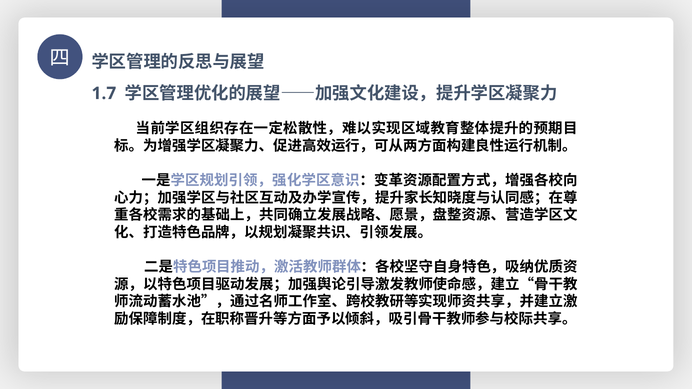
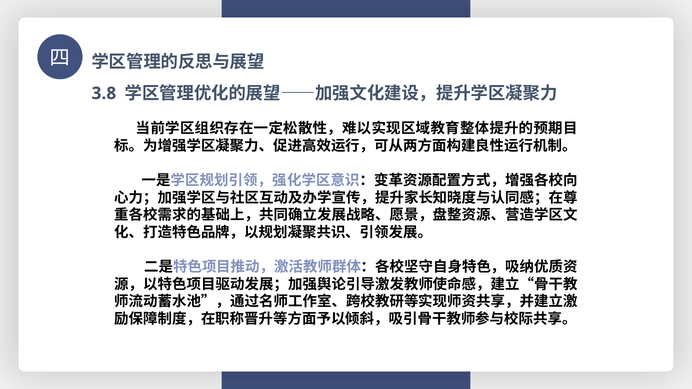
1.7: 1.7 -> 3.8
